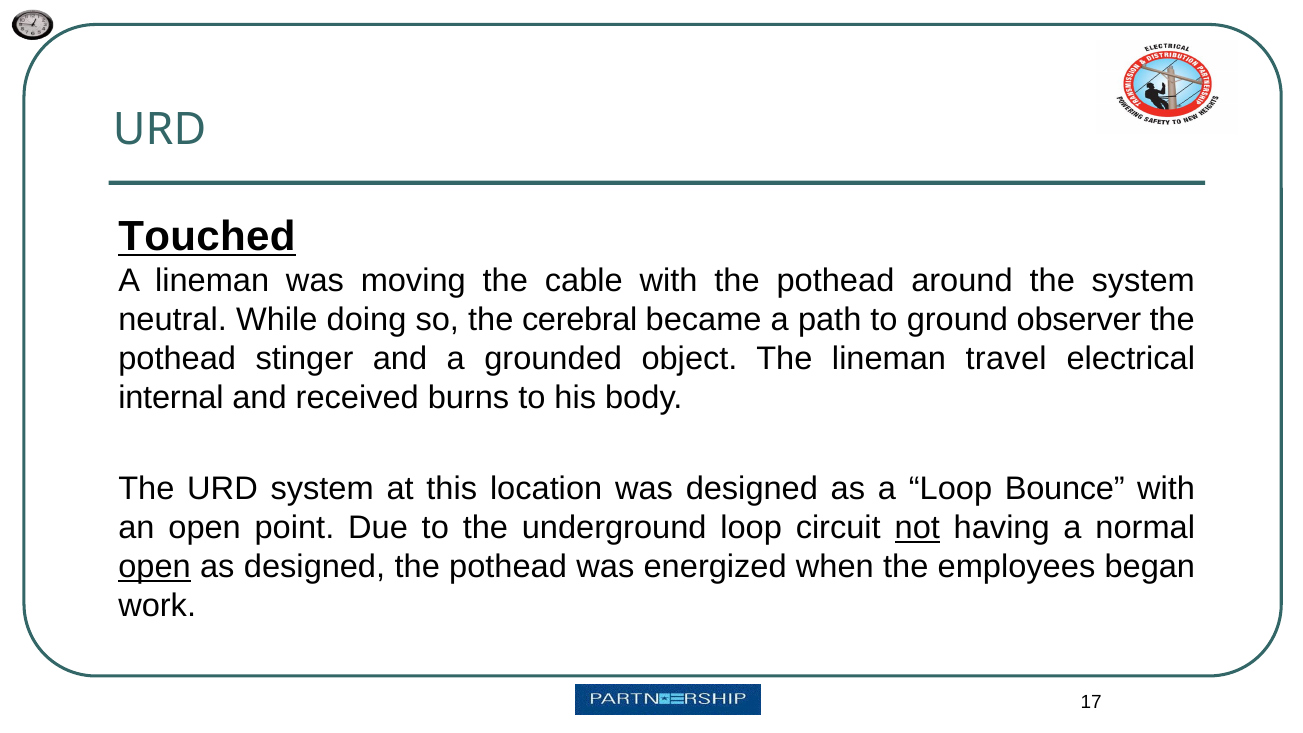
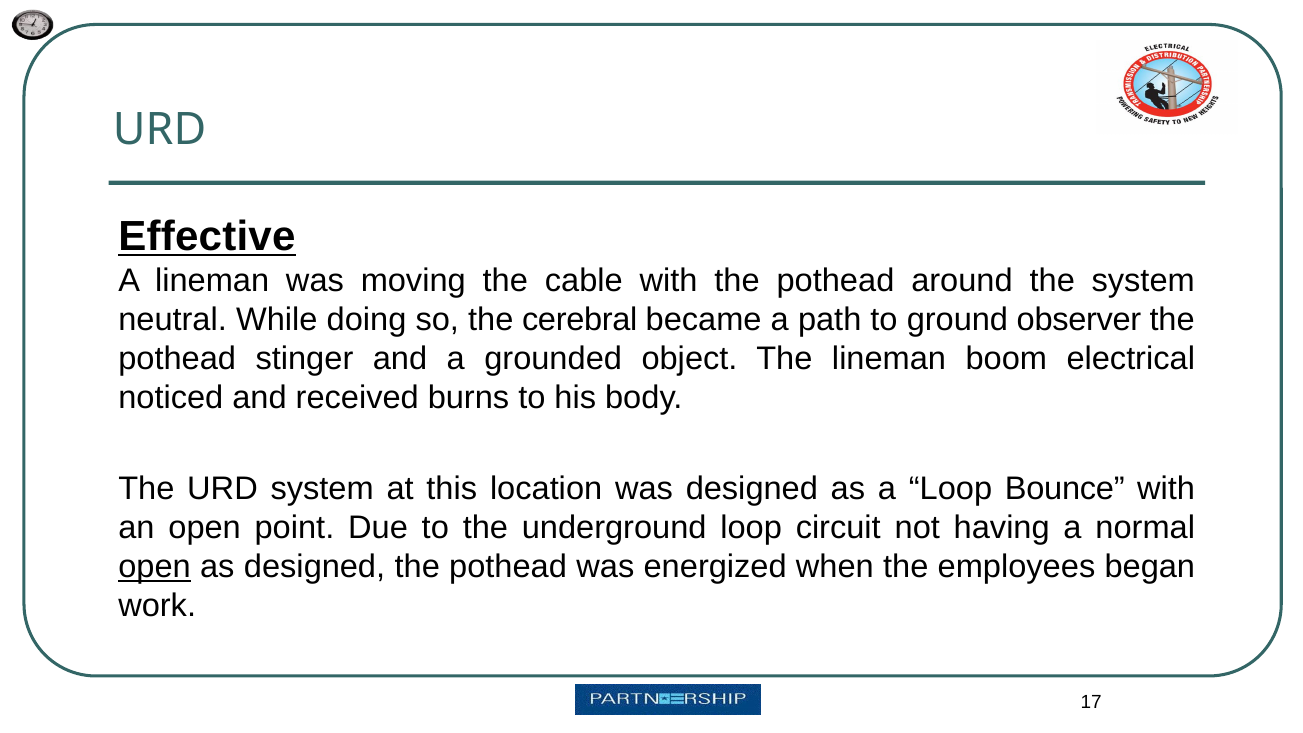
Touched: Touched -> Effective
travel: travel -> boom
internal: internal -> noticed
not underline: present -> none
